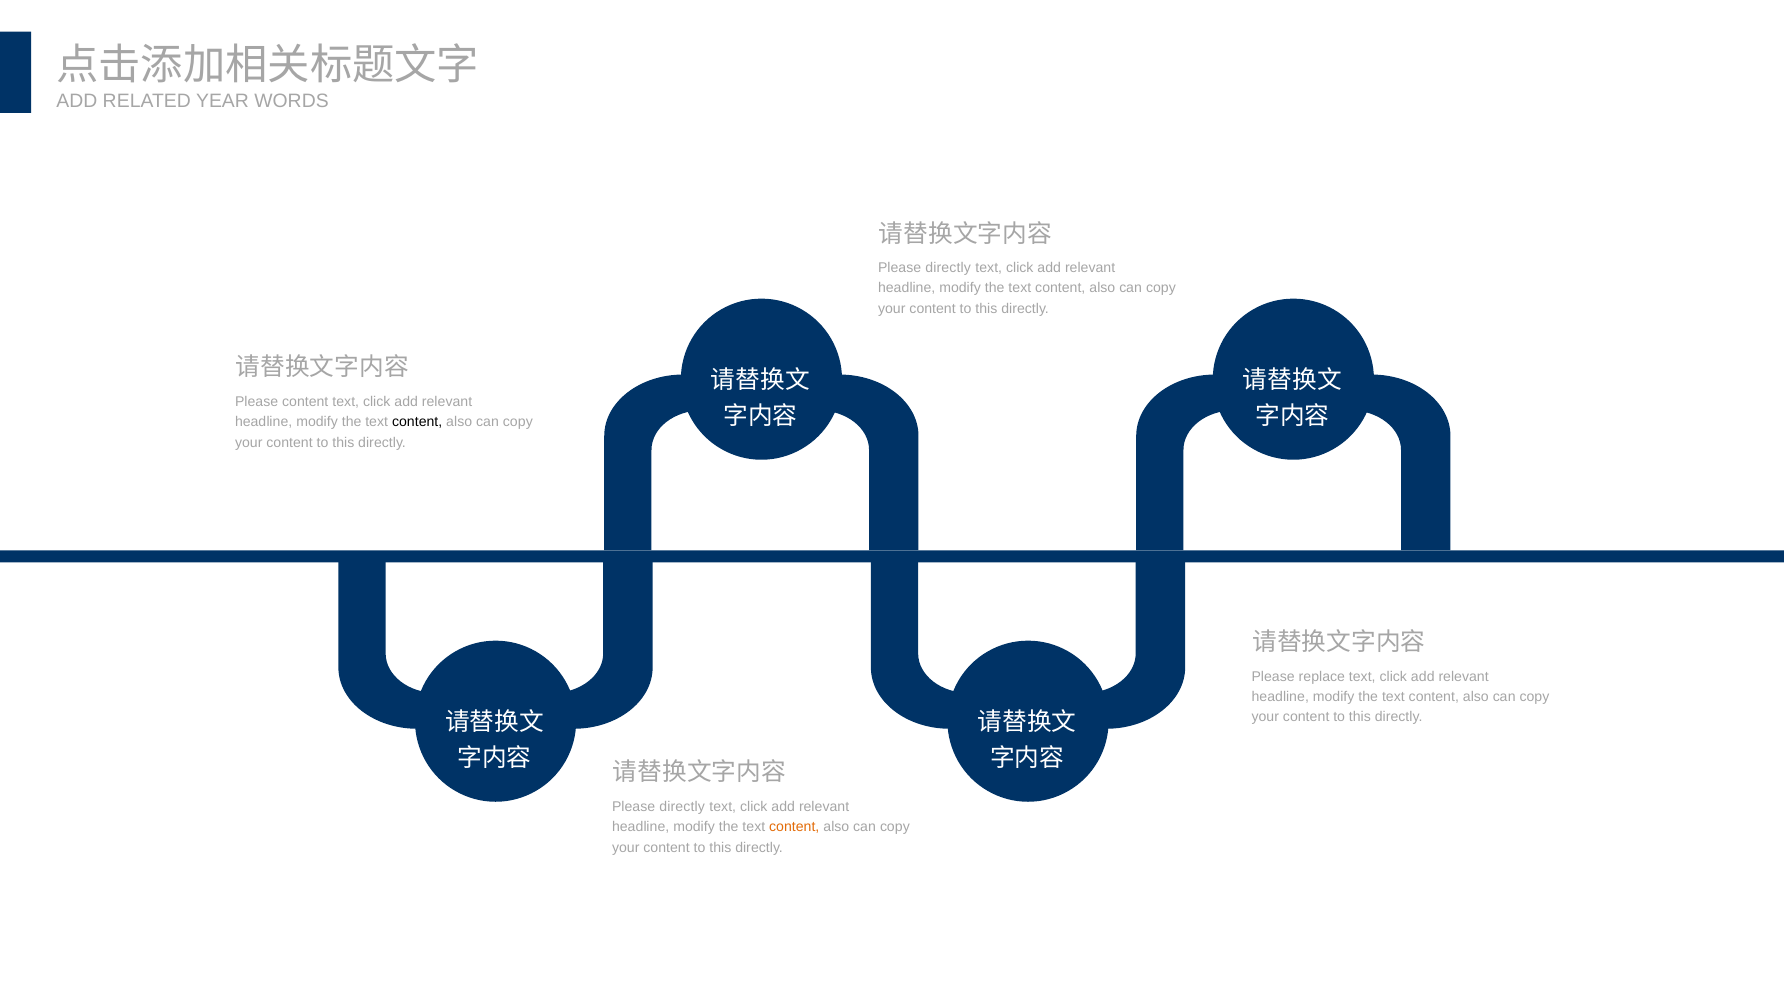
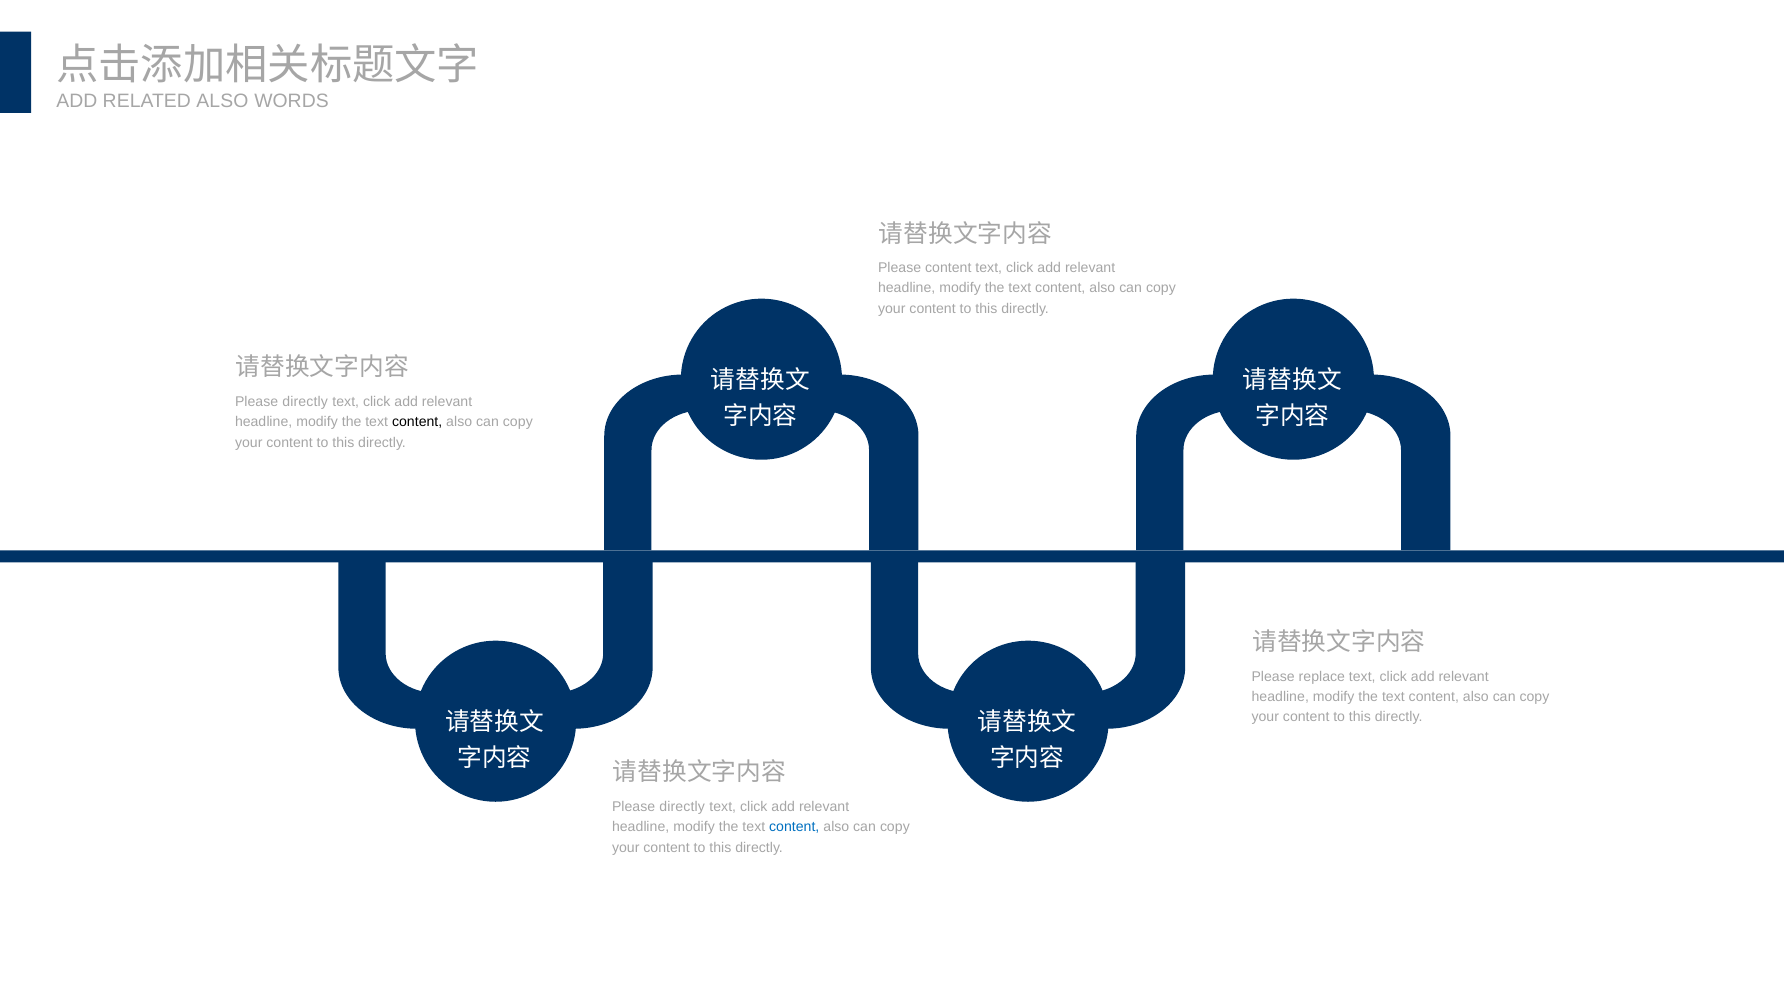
RELATED YEAR: YEAR -> ALSO
directly at (948, 268): directly -> content
content at (305, 402): content -> directly
content at (794, 828) colour: orange -> blue
